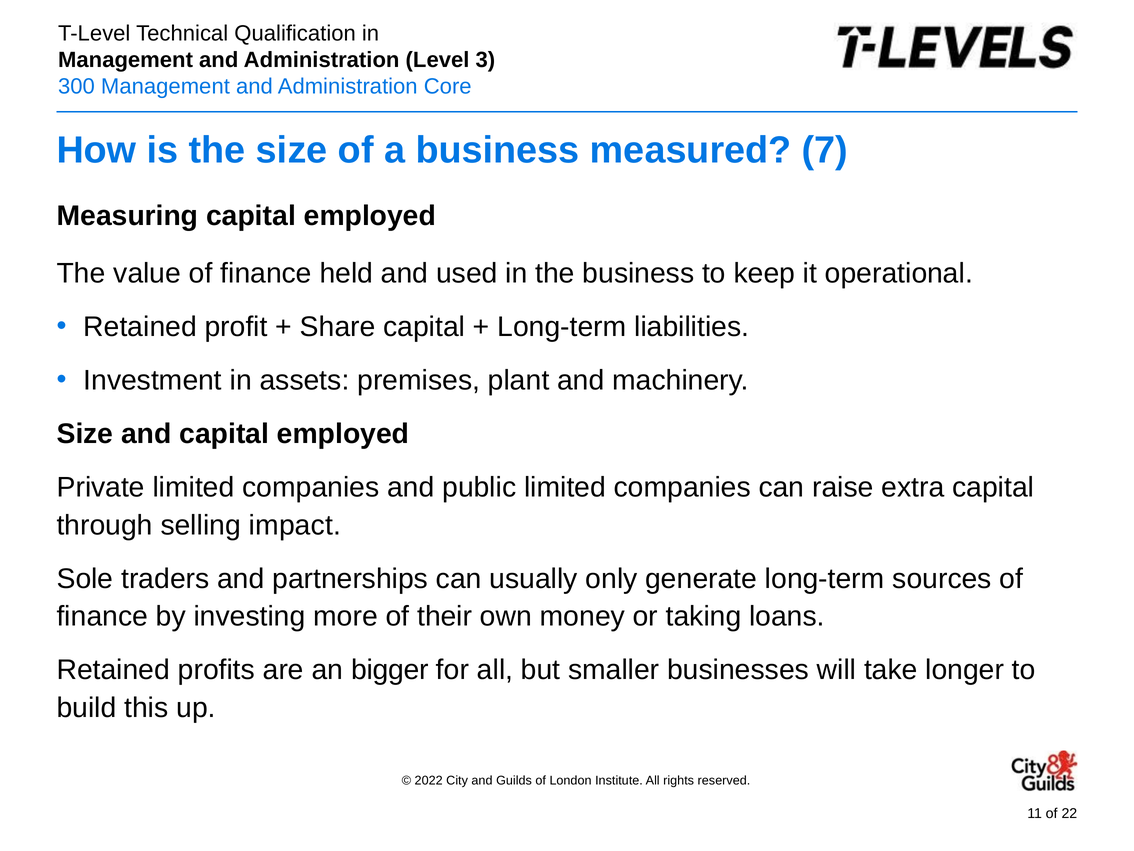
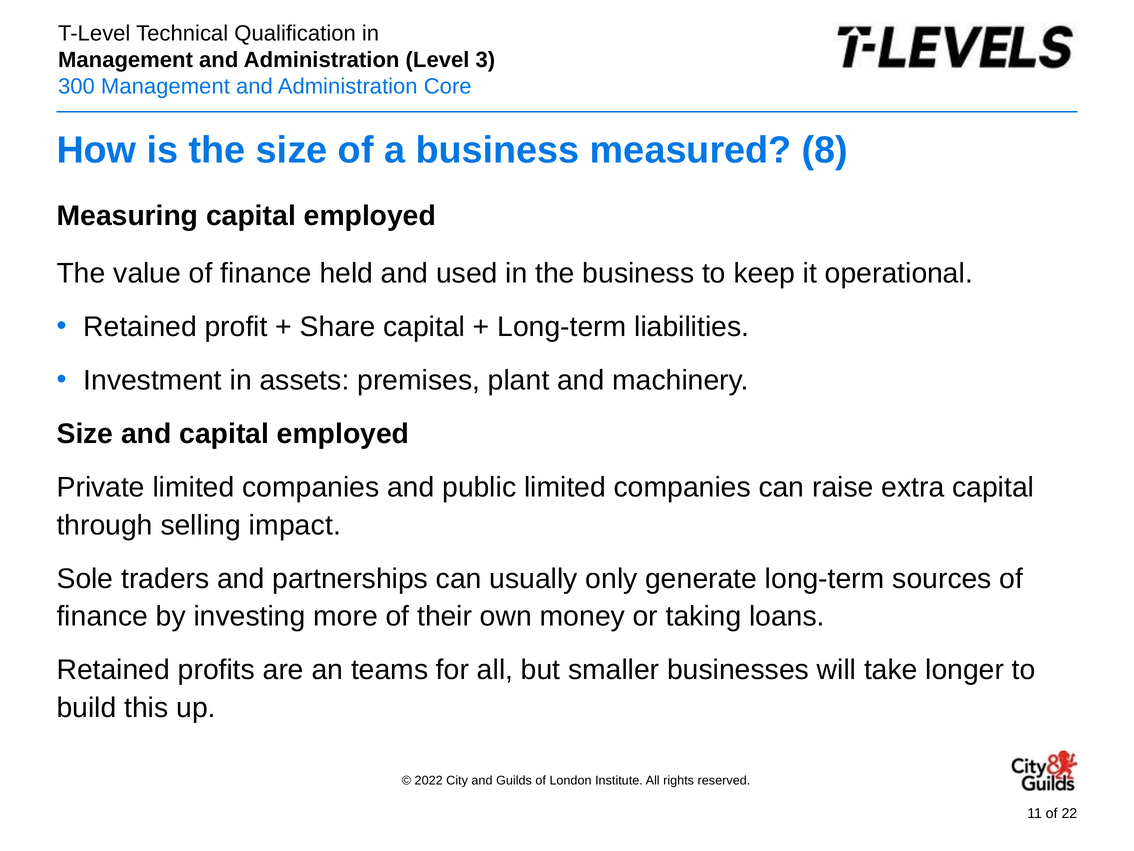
7: 7 -> 8
bigger: bigger -> teams
